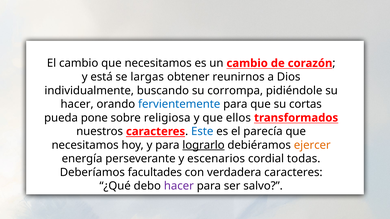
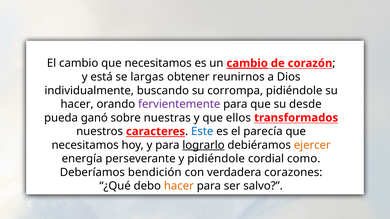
cambio at (247, 63) underline: none -> present
fervientemente colour: blue -> purple
cortas: cortas -> desde
pone: pone -> ganó
religiosa: religiosa -> nuestras
y escenarios: escenarios -> pidiéndole
todas: todas -> como
facultades: facultades -> bendición
verdadera caracteres: caracteres -> corazones
hacer at (179, 186) colour: purple -> orange
